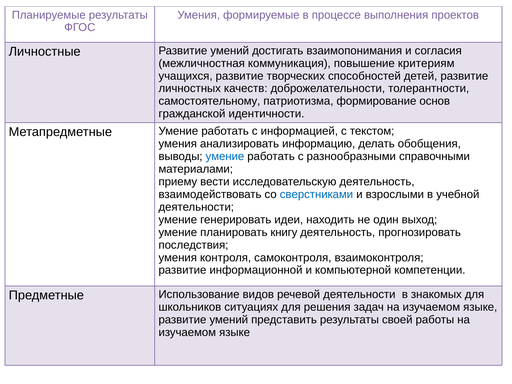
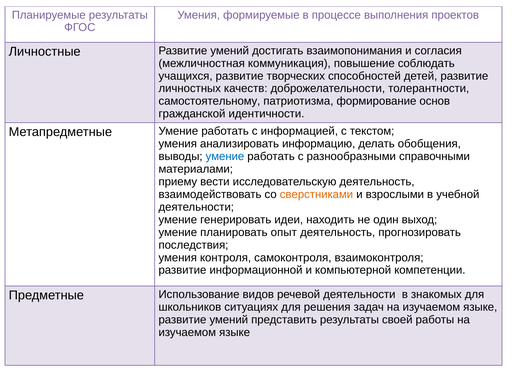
критериям: критериям -> соблюдать
сверстниками colour: blue -> orange
книгу: книгу -> опыт
